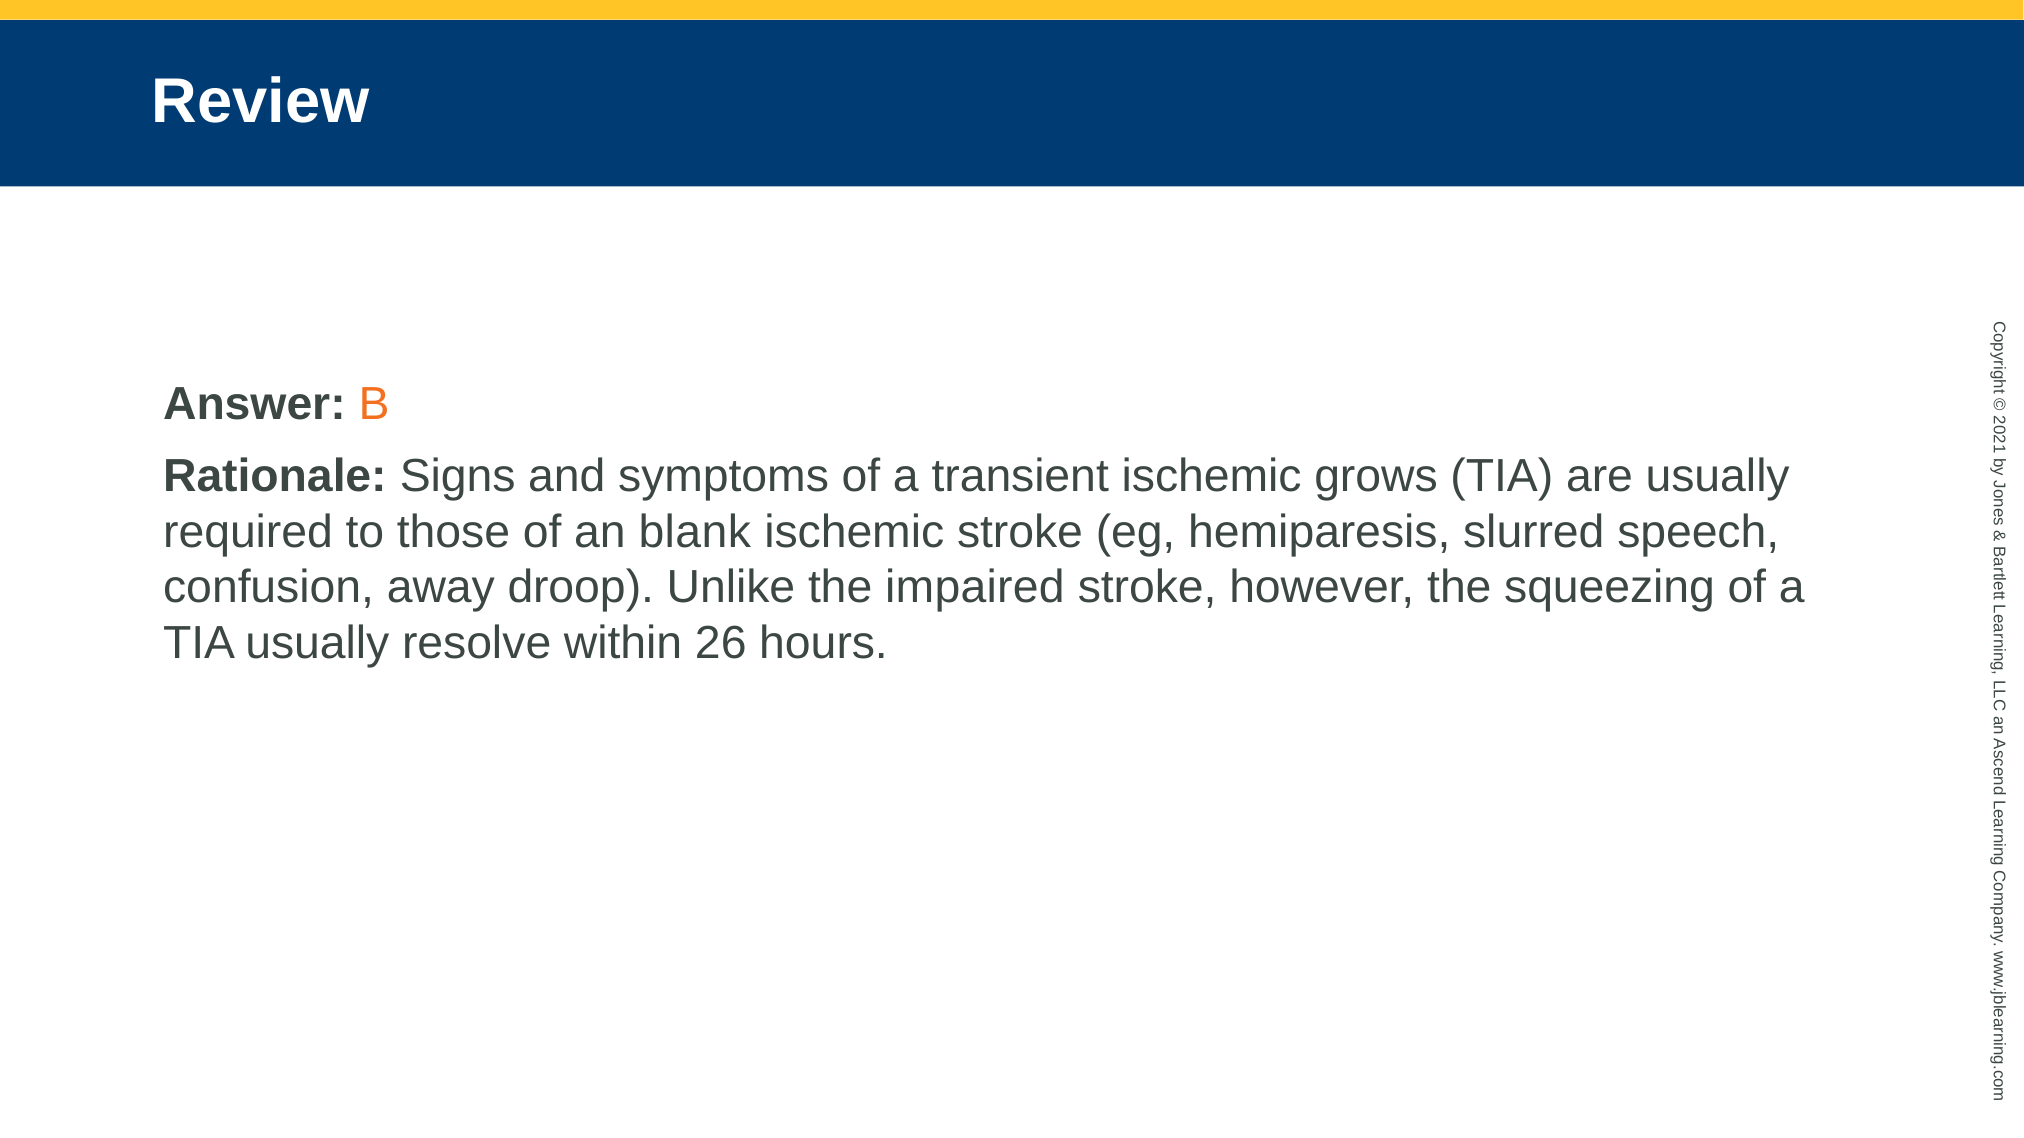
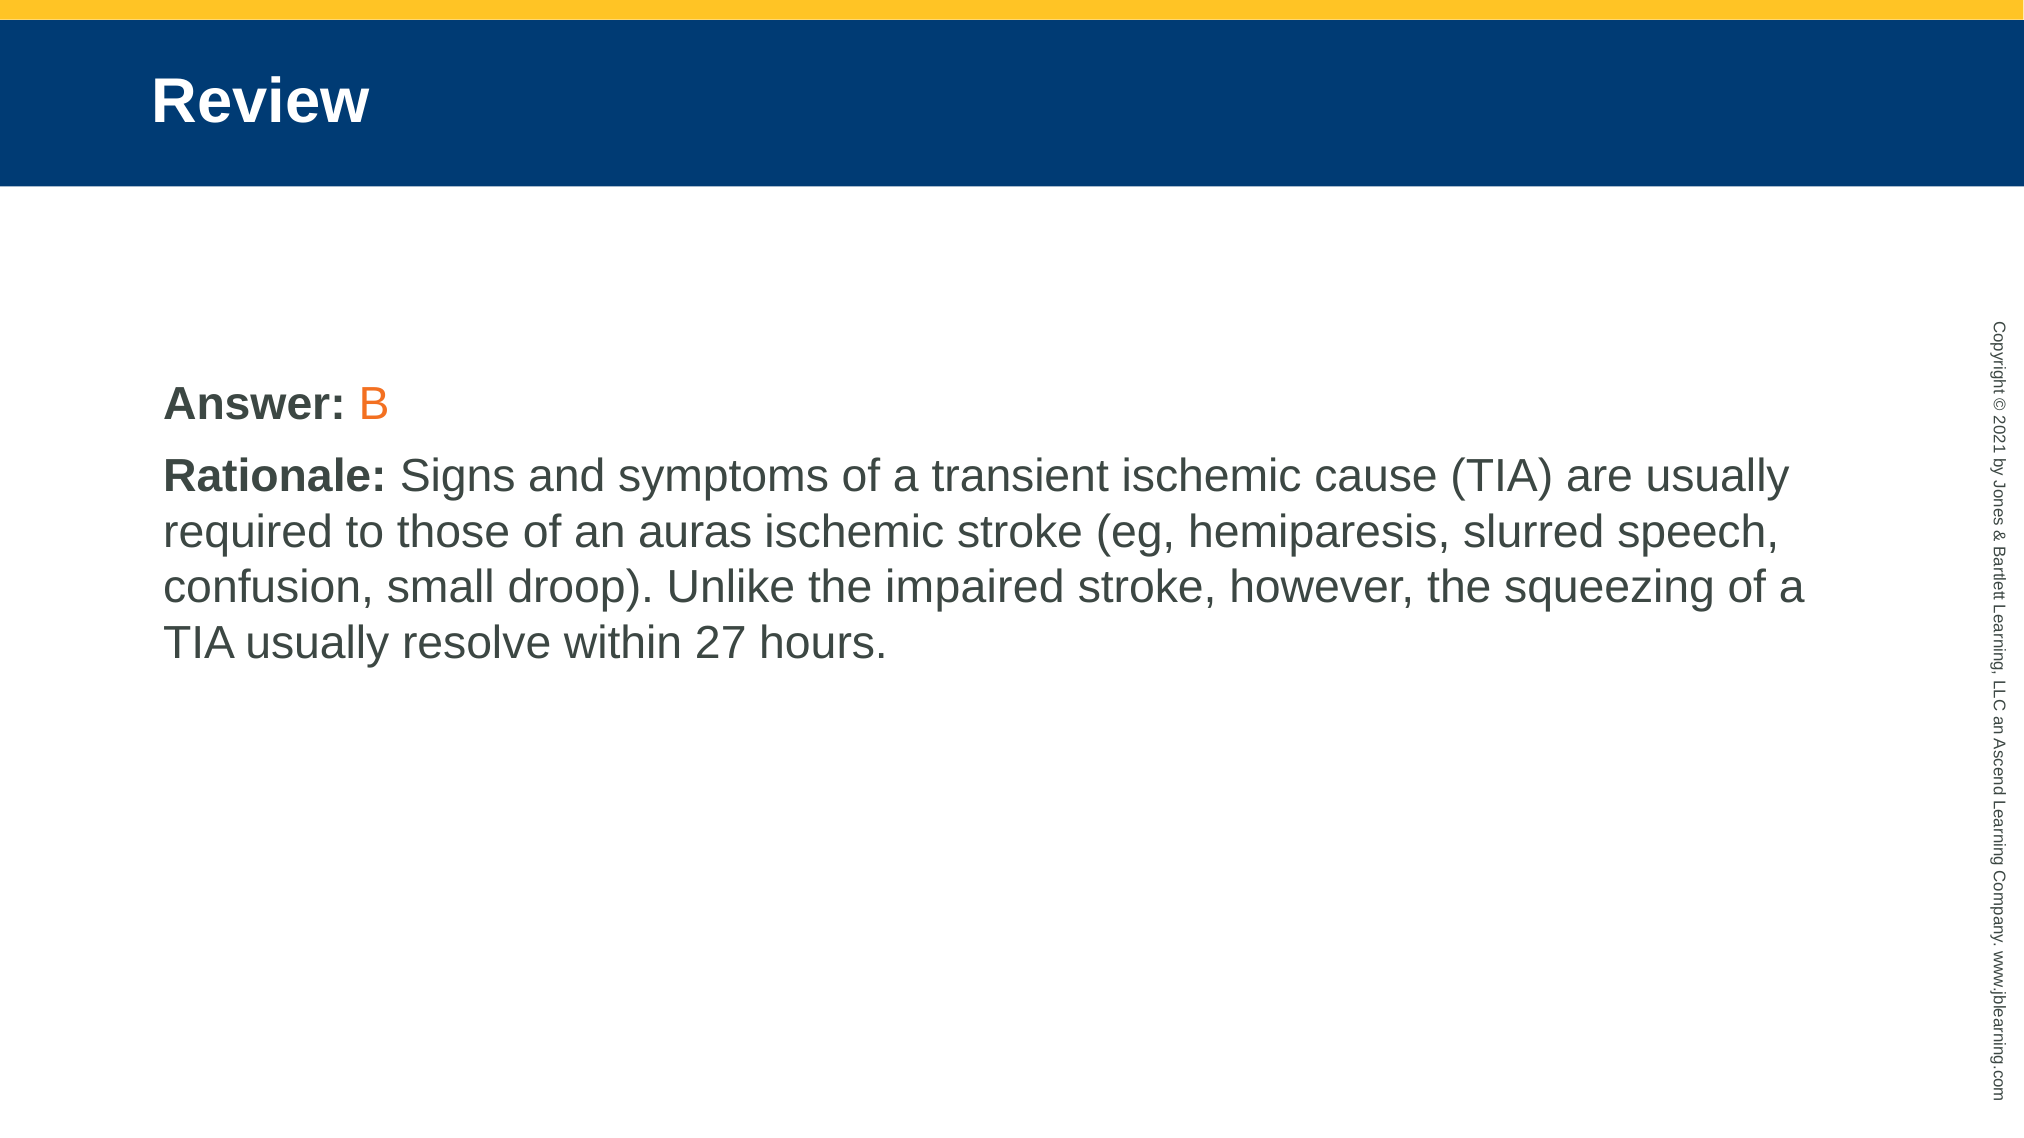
grows: grows -> cause
blank: blank -> auras
away: away -> small
26: 26 -> 27
